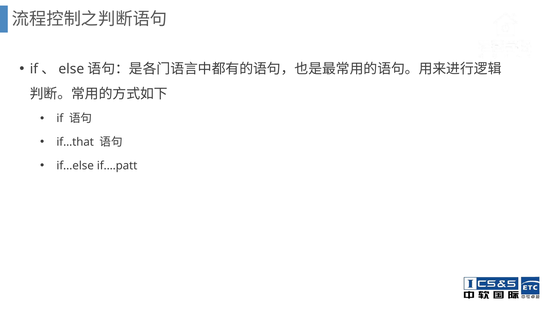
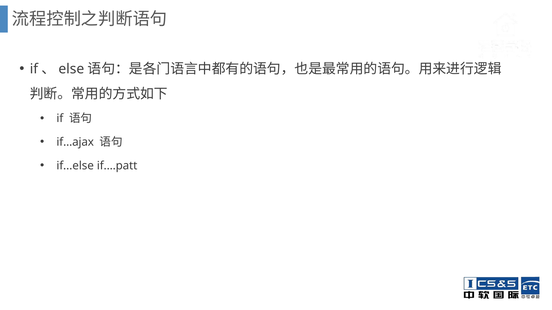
if...that: if...that -> if...ajax
